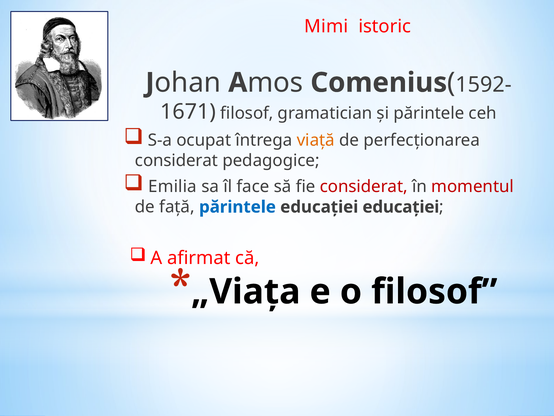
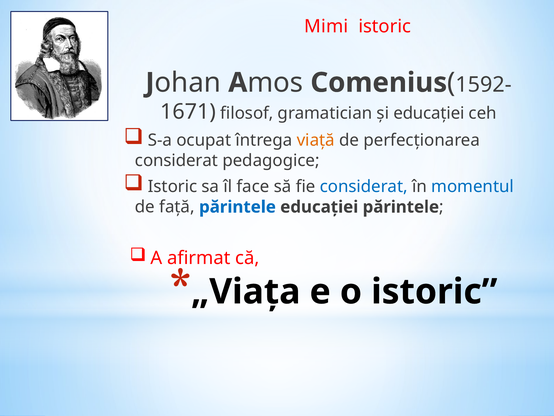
și părintele: părintele -> educației
Emilia at (172, 186): Emilia -> Istoric
considerat at (364, 186) colour: red -> blue
momentul colour: red -> blue
educației educației: educației -> părintele
o filosof: filosof -> istoric
